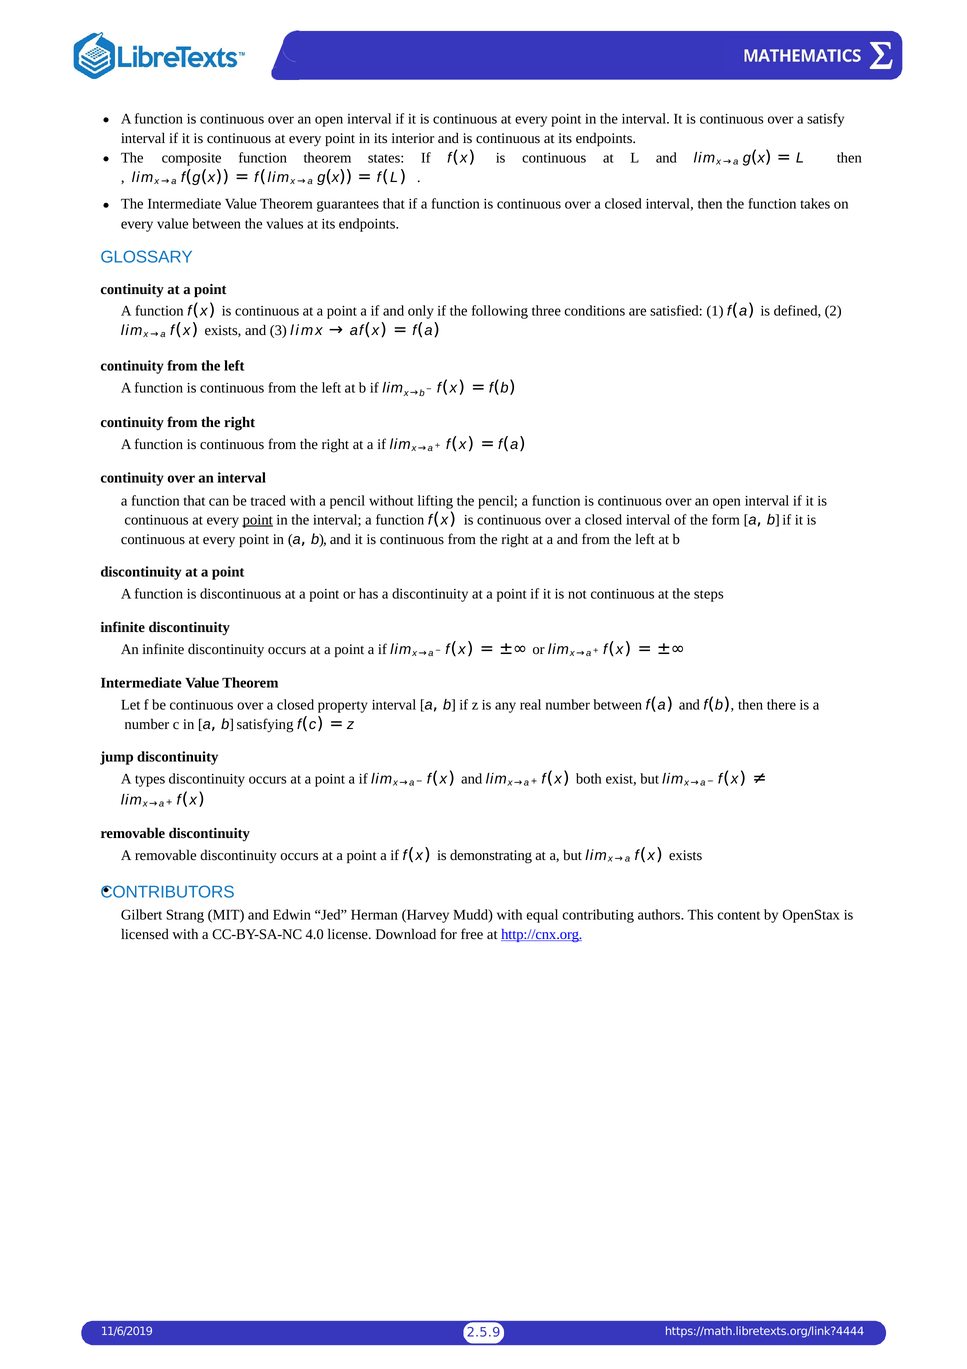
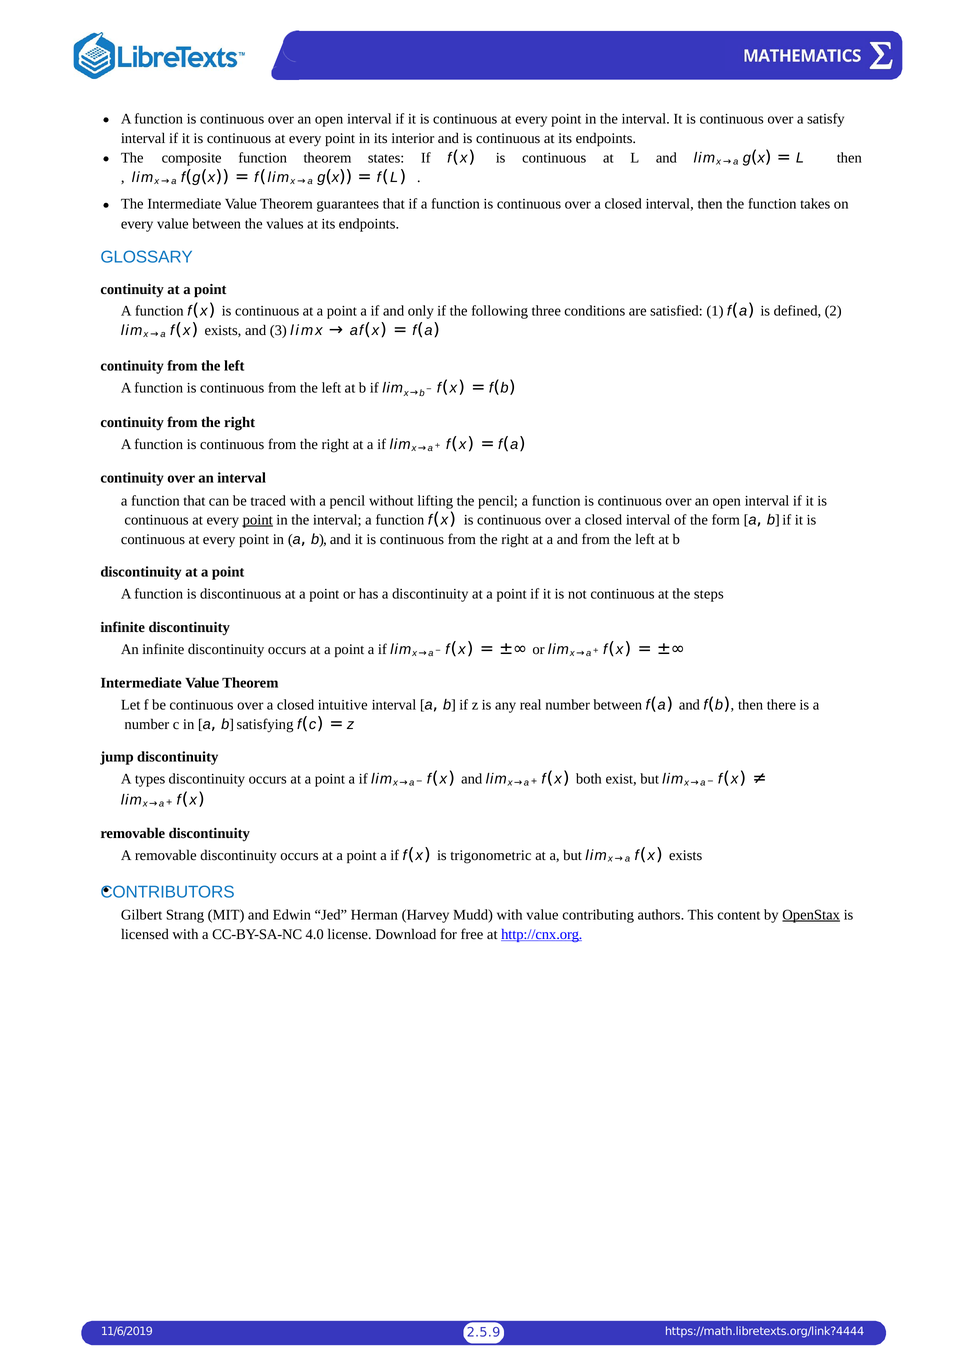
property: property -> intuitive
demonstrating: demonstrating -> trigonometric
with equal: equal -> value
OpenStax underline: none -> present
